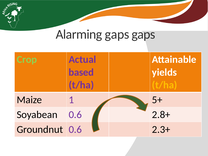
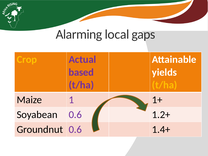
Alarming gaps: gaps -> local
Crop colour: light green -> yellow
5+: 5+ -> 1+
2.8+: 2.8+ -> 1.2+
2.3+: 2.3+ -> 1.4+
